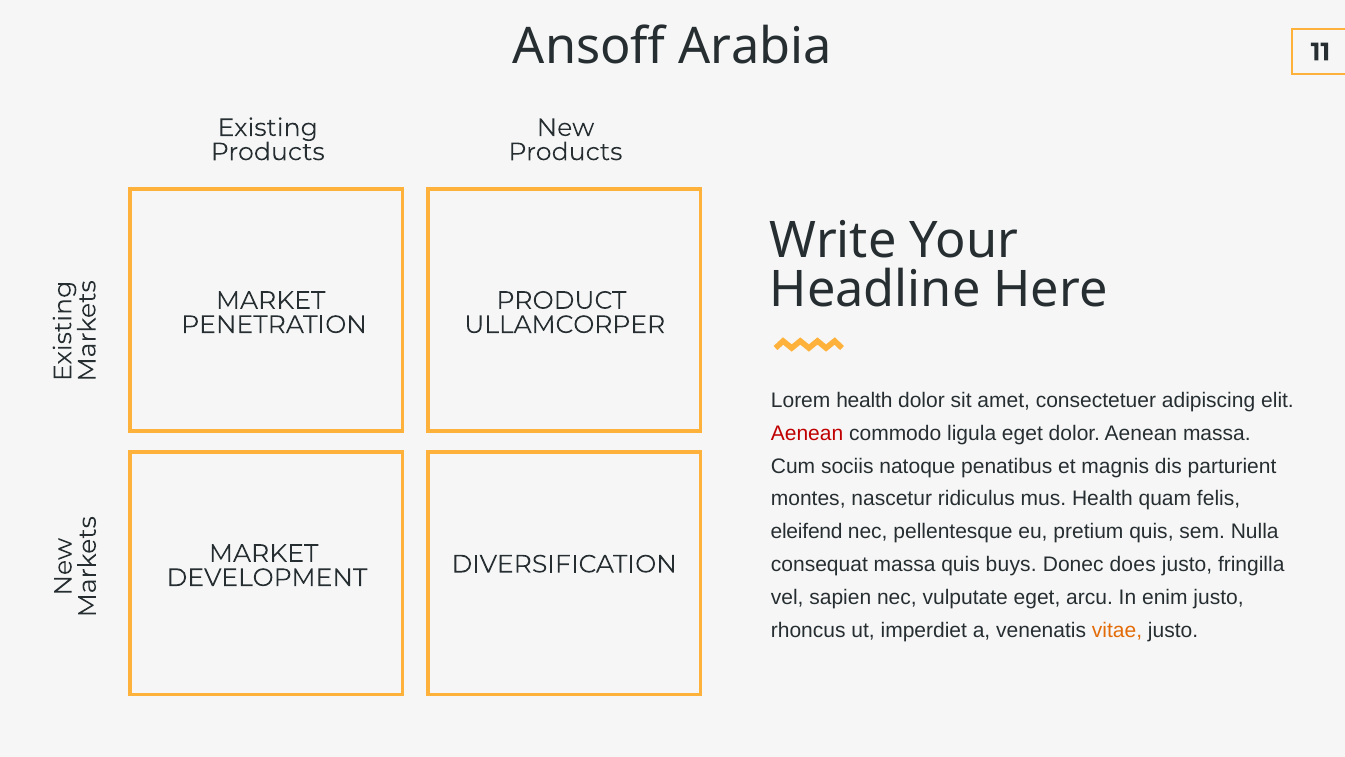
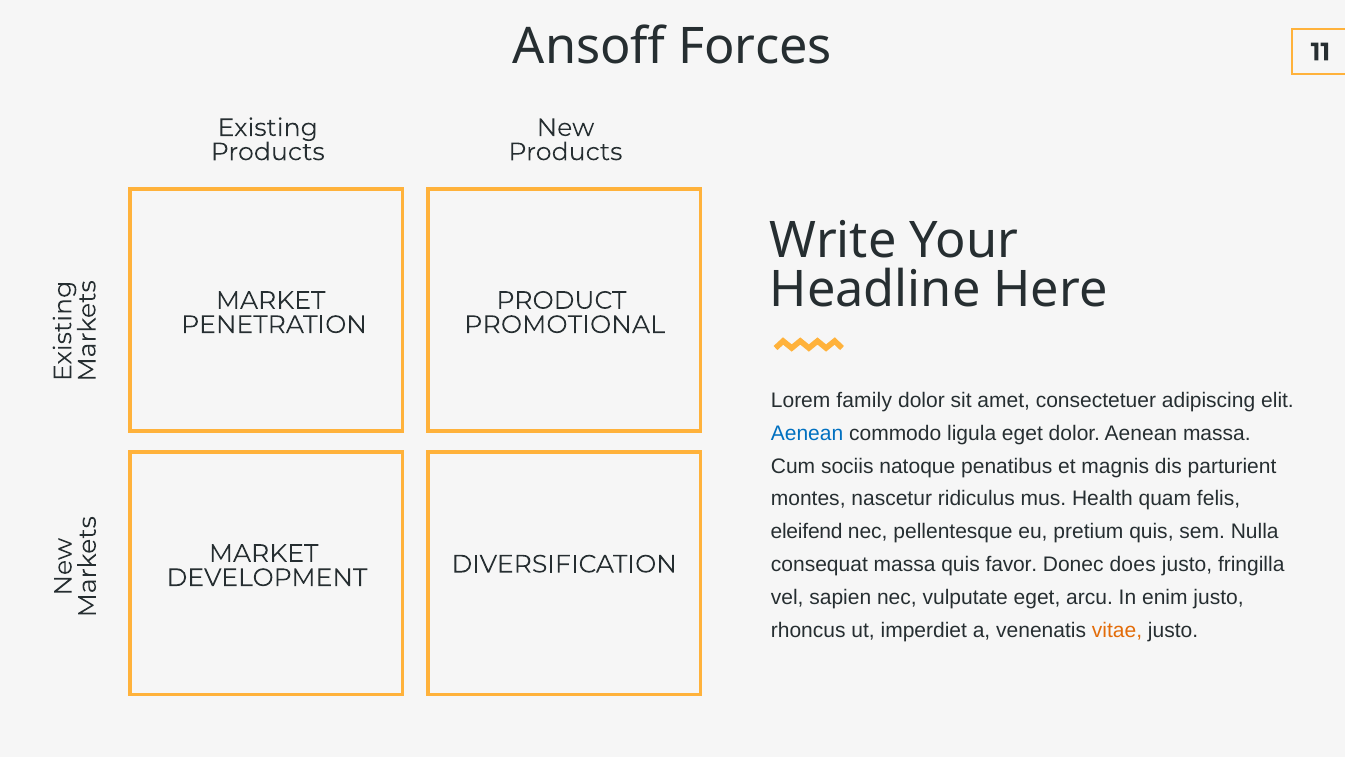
Arabia: Arabia -> Forces
ULLAMCORPER: ULLAMCORPER -> PROMOTIONAL
Lorem health: health -> family
Aenean at (807, 433) colour: red -> blue
buys: buys -> favor
